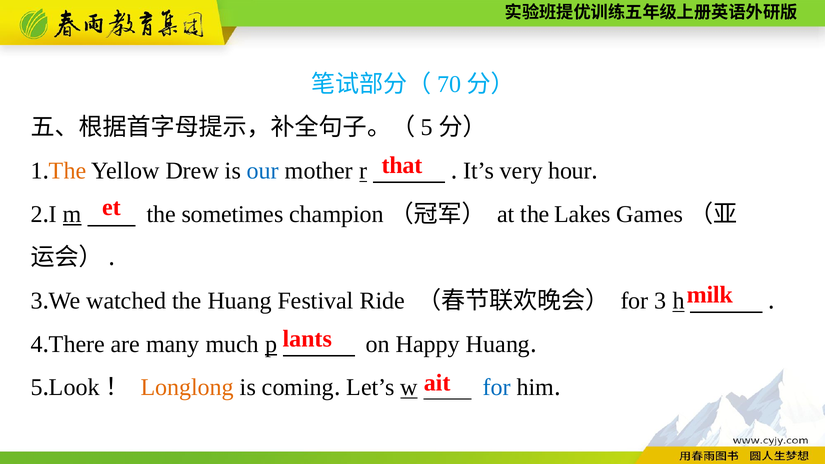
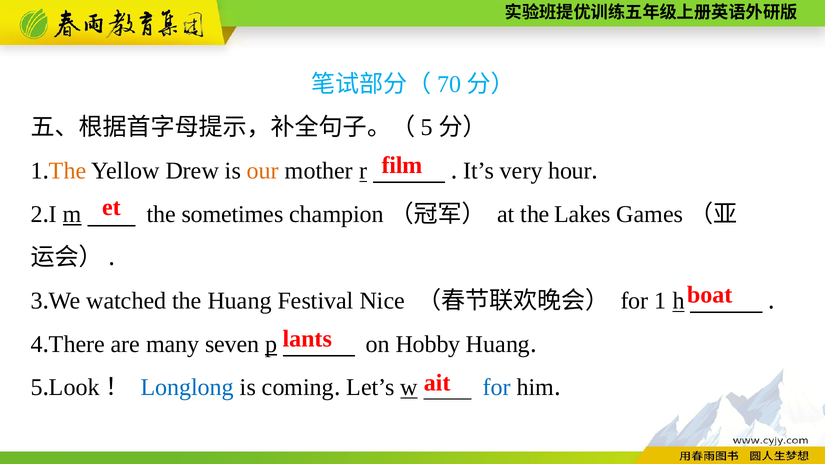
that: that -> film
our colour: blue -> orange
milk: milk -> boat
Ride: Ride -> Nice
for 3: 3 -> 1
much: much -> seven
Happy: Happy -> Hobby
Longlong colour: orange -> blue
